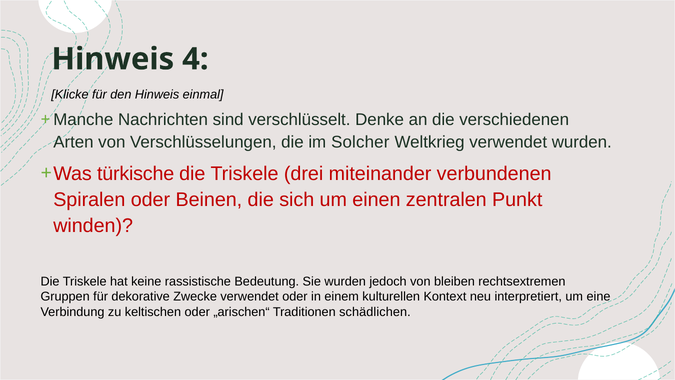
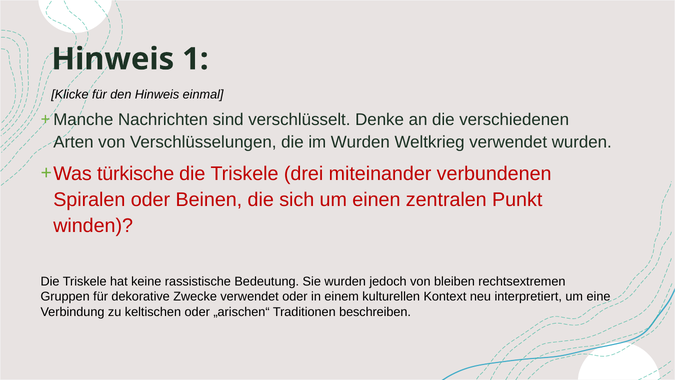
4: 4 -> 1
im Solcher: Solcher -> Wurden
schädlichen: schädlichen -> beschreiben
